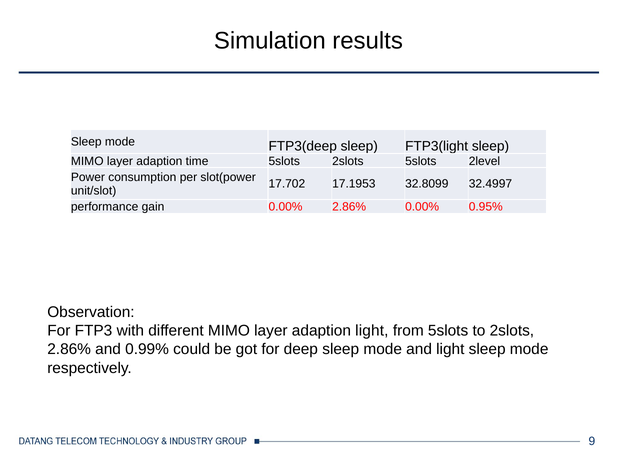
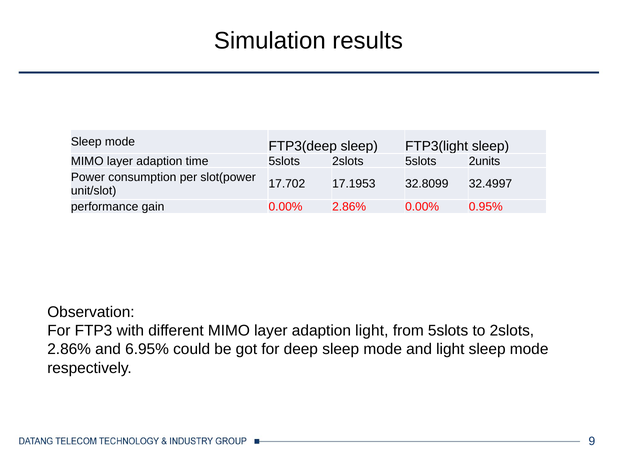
2level: 2level -> 2units
0.99%: 0.99% -> 6.95%
